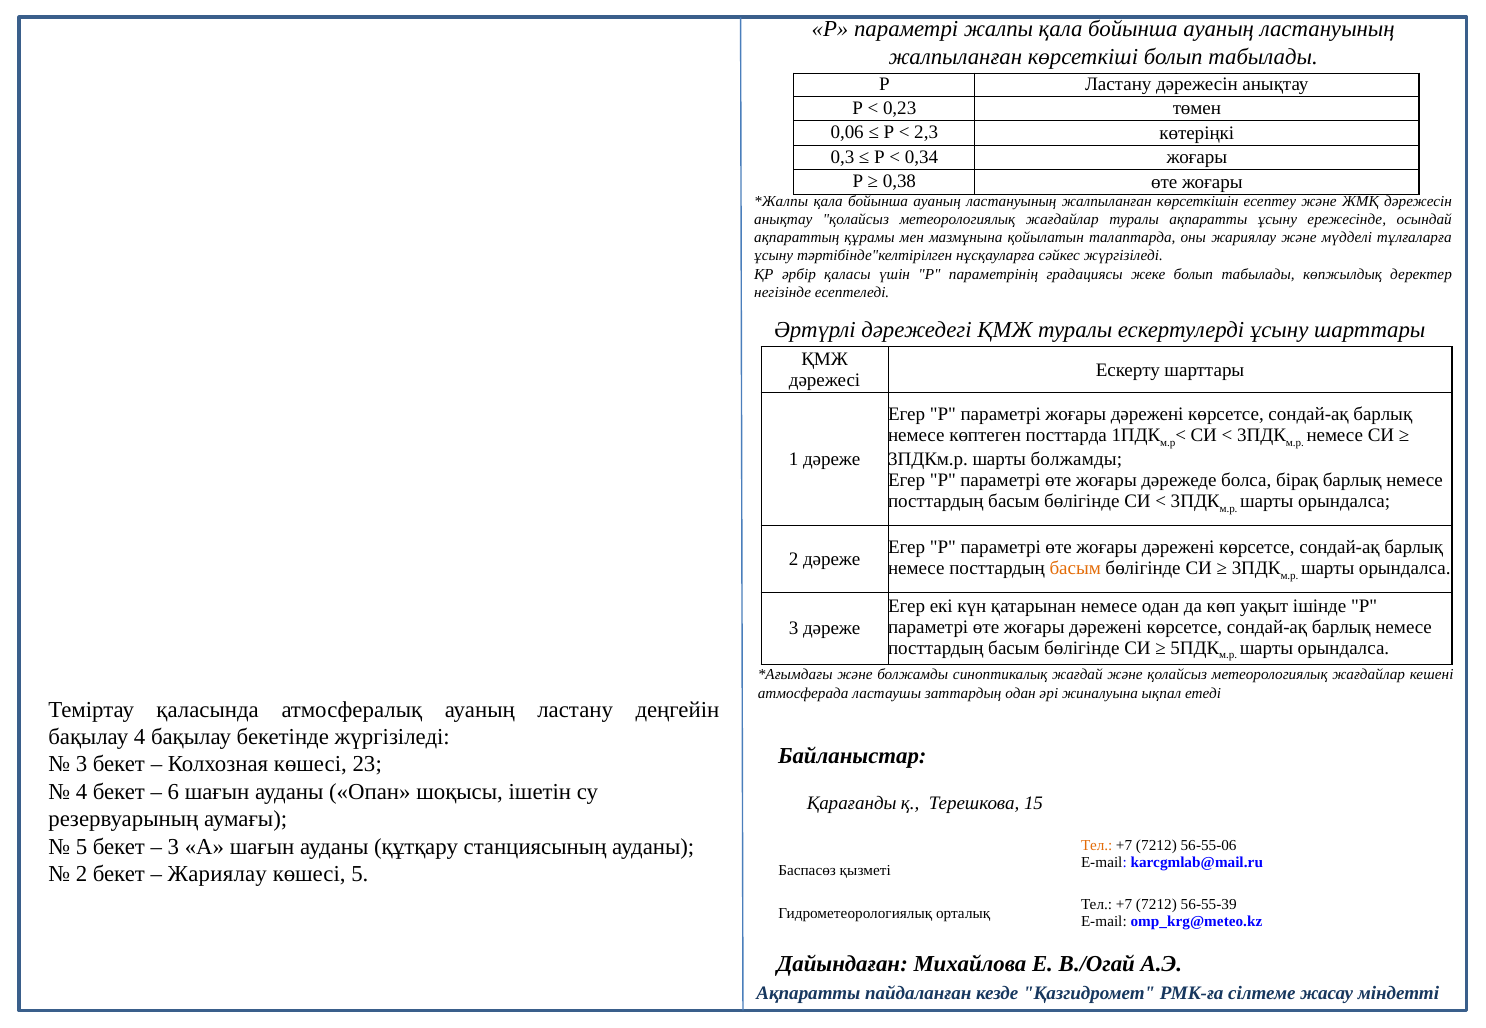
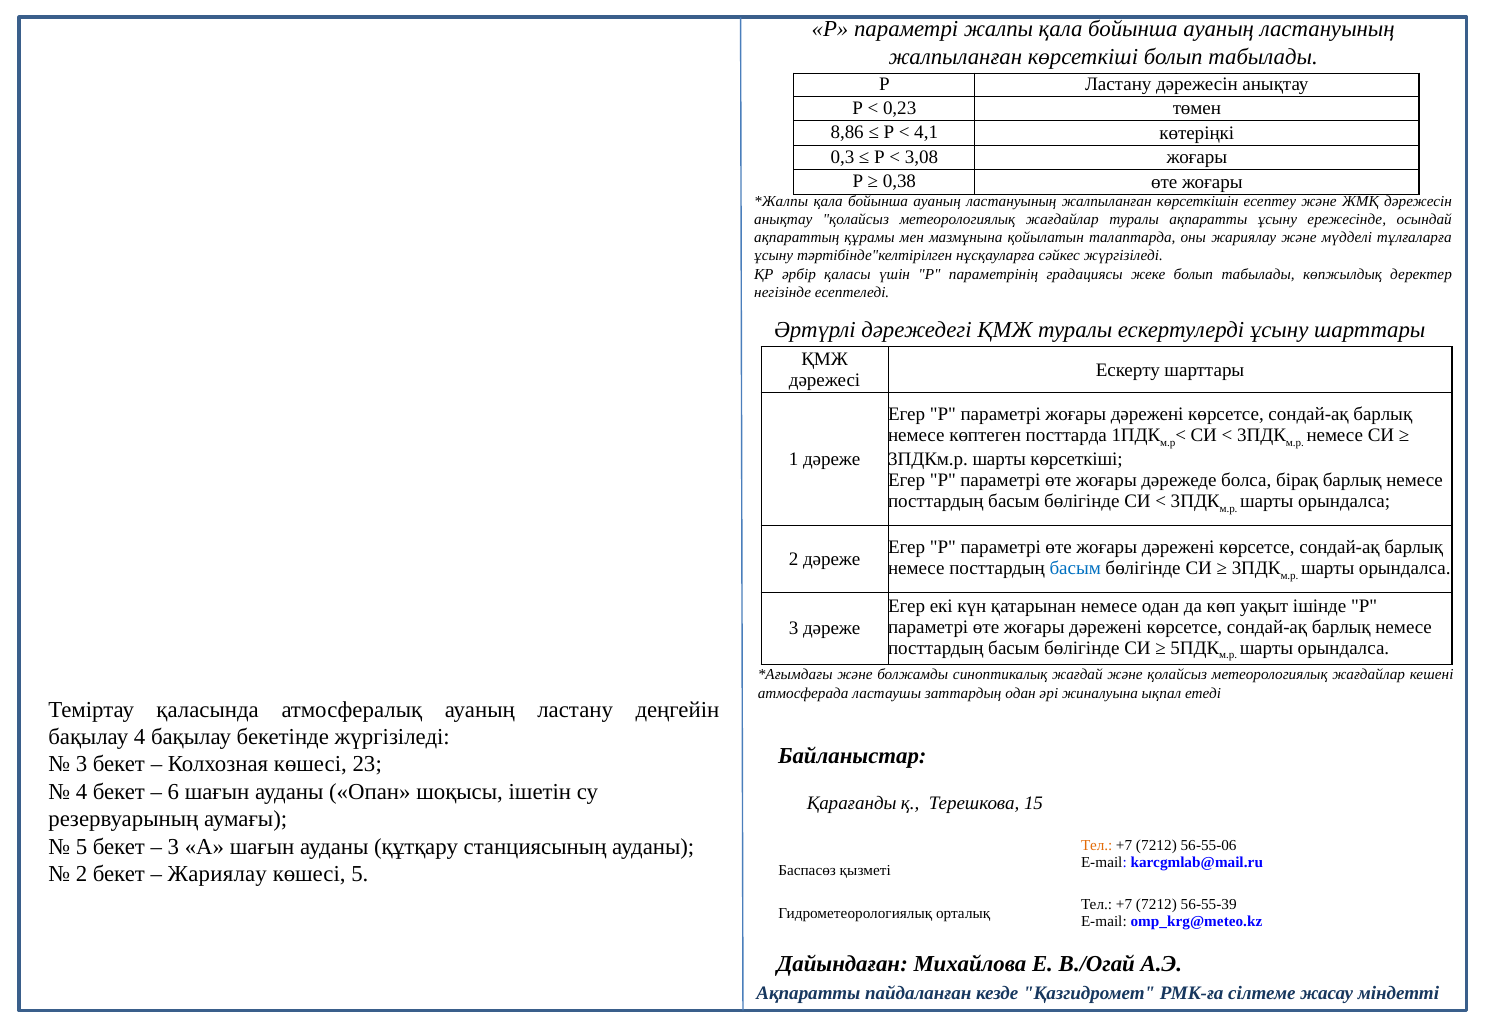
0,06: 0,06 -> 8,86
2,3: 2,3 -> 4,1
0,34: 0,34 -> 3,08
шарты болжамды: болжамды -> көрсеткіші
басым at (1075, 569) colour: orange -> blue
